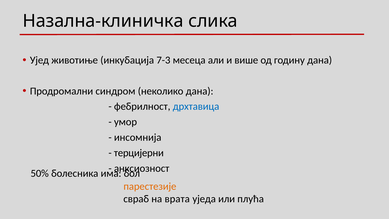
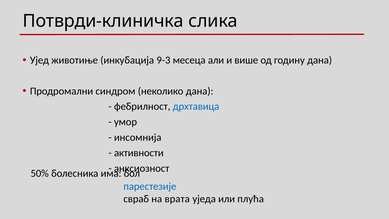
Назална-клиничка: Назална-клиничка -> Потврди-клиничка
7-3: 7-3 -> 9-3
терцијерни: терцијерни -> активности
парестезије colour: orange -> blue
